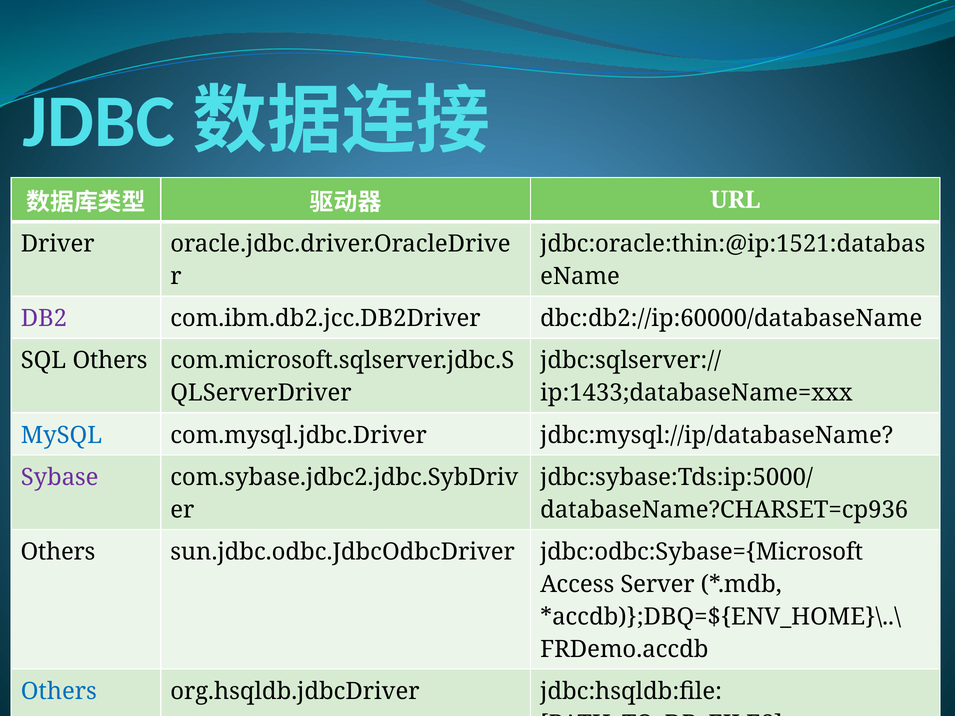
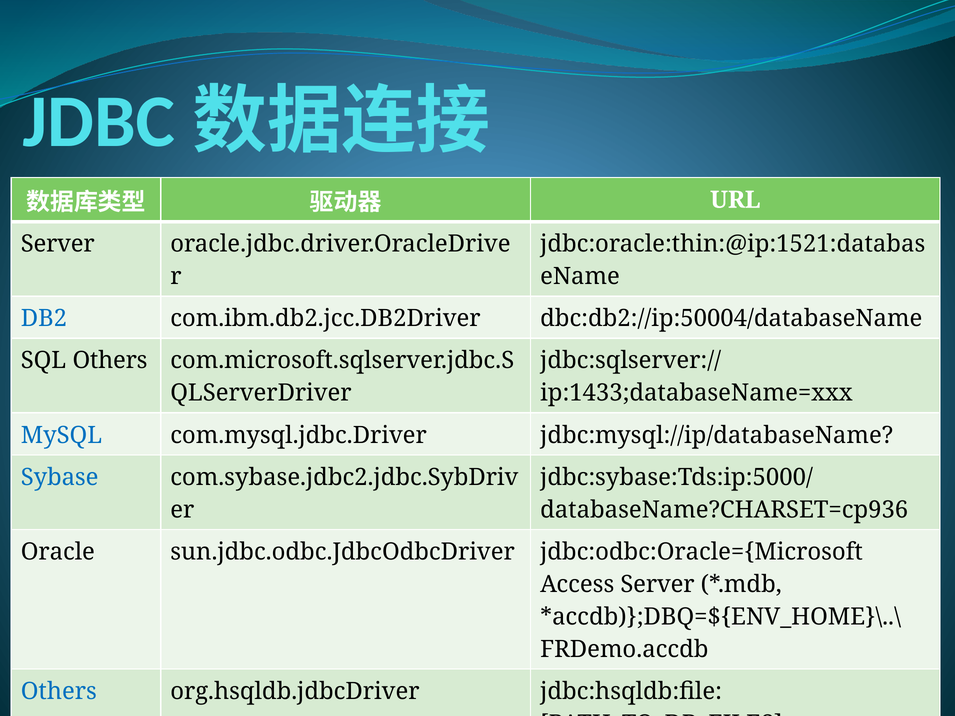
Driver at (58, 244): Driver -> Server
DB2 colour: purple -> blue
dbc:db2://ip:60000/databaseName: dbc:db2://ip:60000/databaseName -> dbc:db2://ip:50004/databaseName
Sybase colour: purple -> blue
Others at (58, 552): Others -> Oracle
jdbc:odbc:Sybase={Microsoft: jdbc:odbc:Sybase={Microsoft -> jdbc:odbc:Oracle={Microsoft
